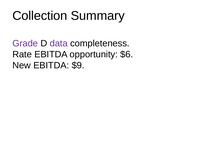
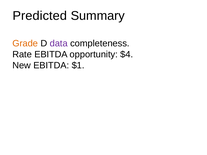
Collection: Collection -> Predicted
Grade colour: purple -> orange
$6: $6 -> $4
$9: $9 -> $1
